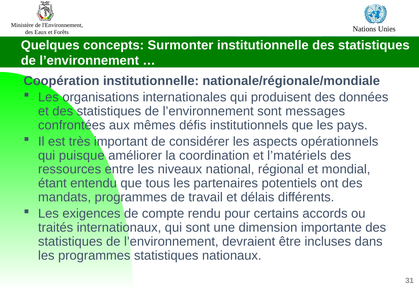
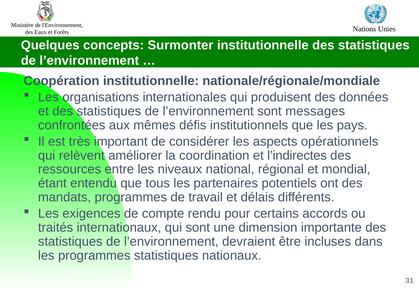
puisque: puisque -> relèvent
l’matériels: l’matériels -> l’indirectes
